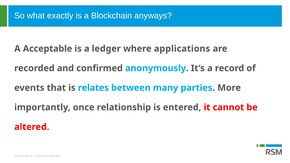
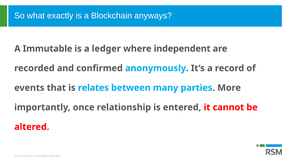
Acceptable: Acceptable -> Immutable
applications: applications -> independent
